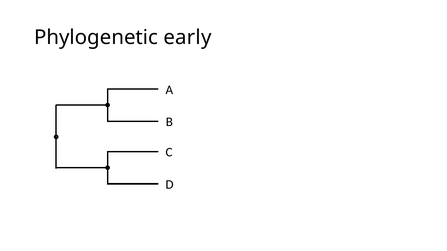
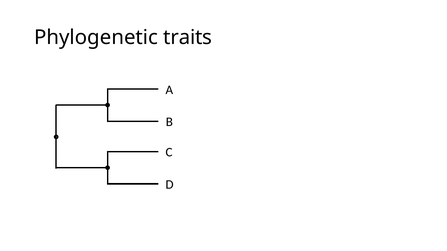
early: early -> traits
